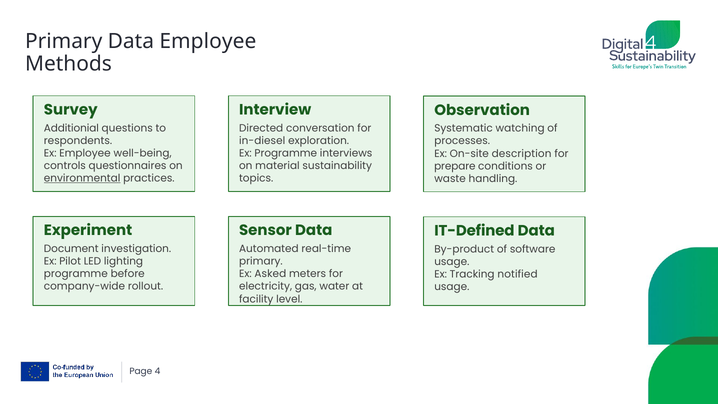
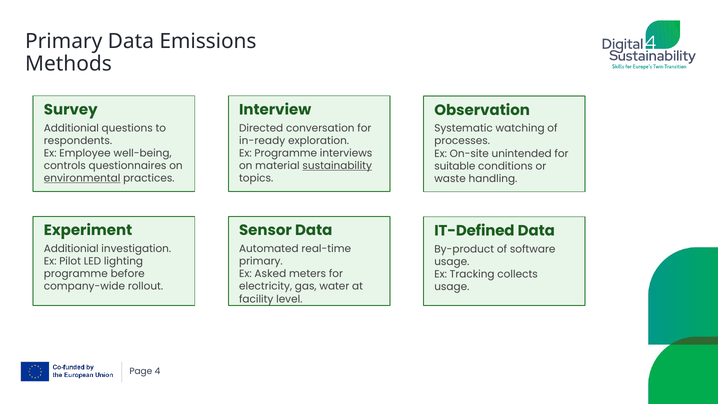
Data Employee: Employee -> Emissions
in-diesel: in-diesel -> in-ready
description: description -> unintended
sustainability underline: none -> present
prepare: prepare -> suitable
Document at (71, 249): Document -> Additionial
notified: notified -> collects
